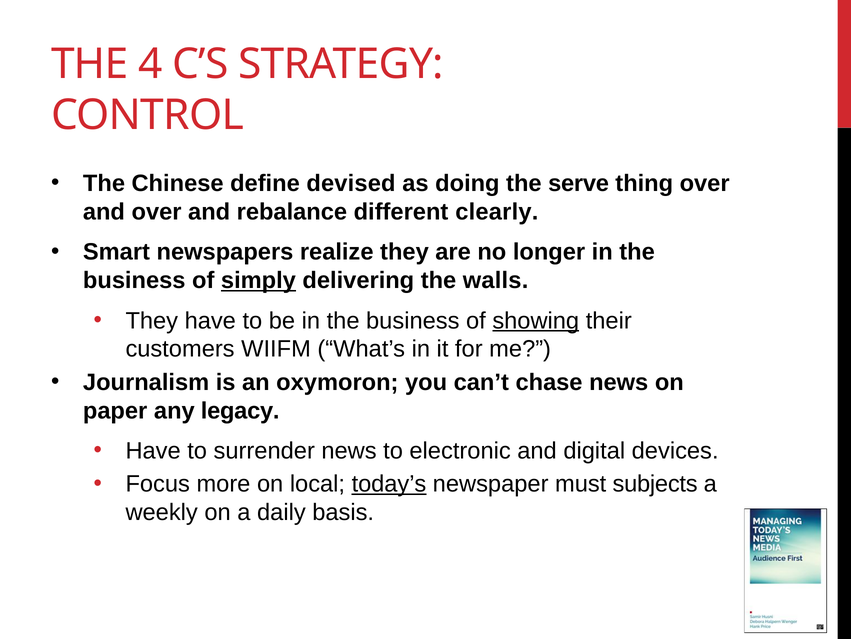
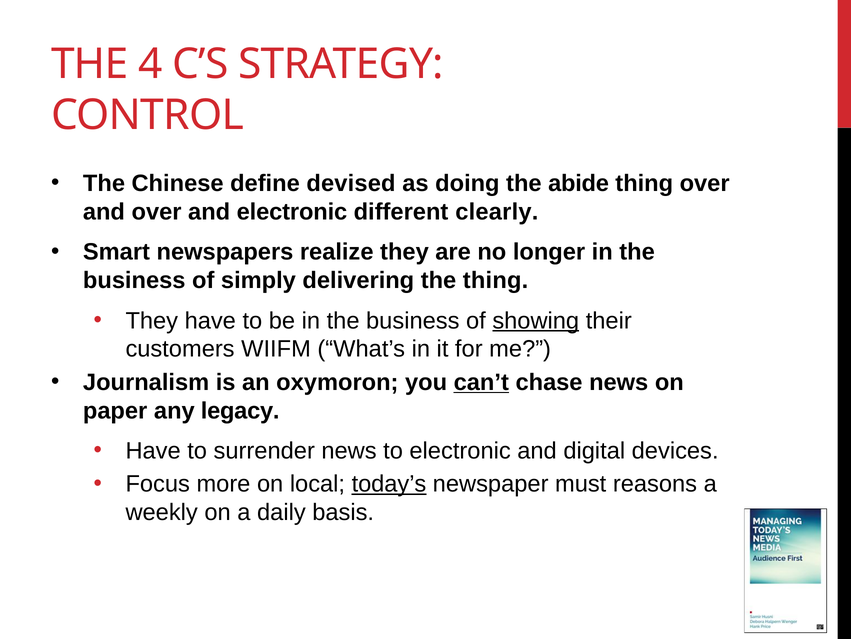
serve: serve -> abide
and rebalance: rebalance -> electronic
simply underline: present -> none
the walls: walls -> thing
can’t underline: none -> present
subjects: subjects -> reasons
